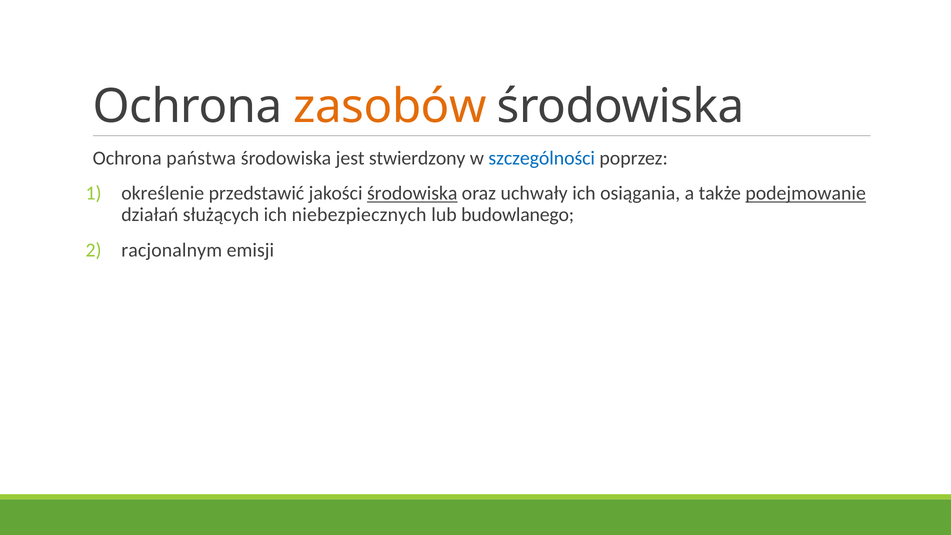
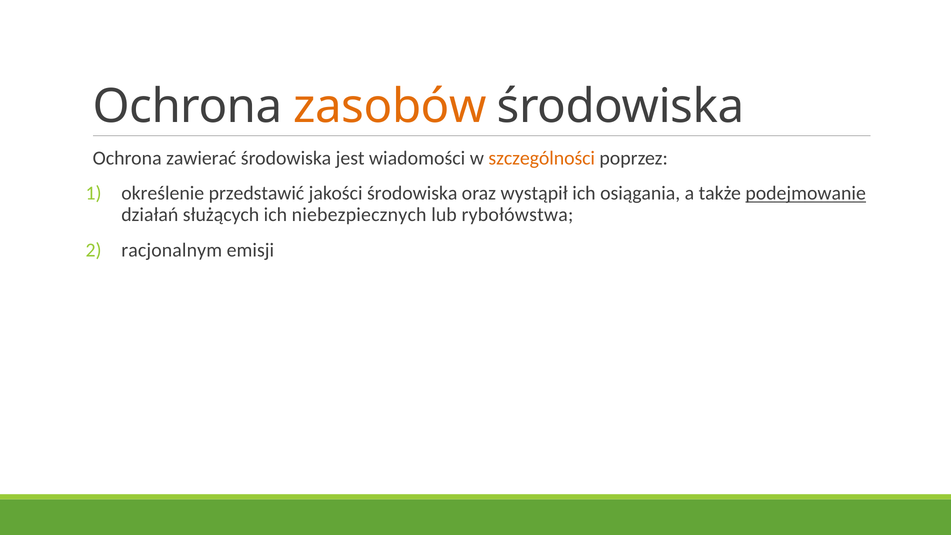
państwa: państwa -> zawierać
stwierdzony: stwierdzony -> wiadomości
szczególności colour: blue -> orange
środowiska at (412, 193) underline: present -> none
uchwały: uchwały -> wystąpił
budowlanego: budowlanego -> rybołówstwa
